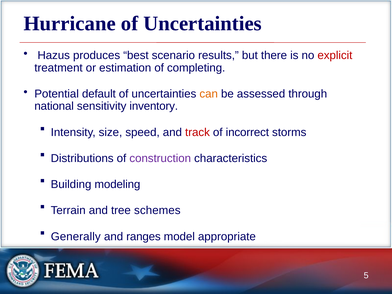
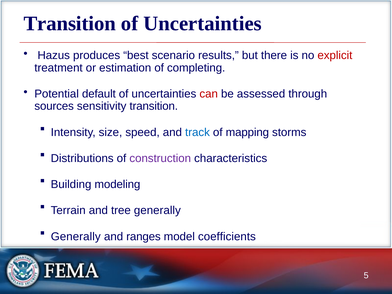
Hurricane at (70, 24): Hurricane -> Transition
can colour: orange -> red
national: national -> sources
sensitivity inventory: inventory -> transition
track colour: red -> blue
incorrect: incorrect -> mapping
tree schemes: schemes -> generally
appropriate: appropriate -> coefficients
